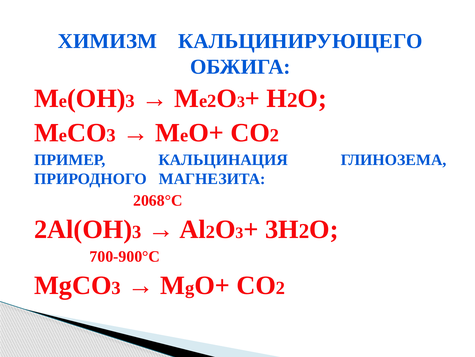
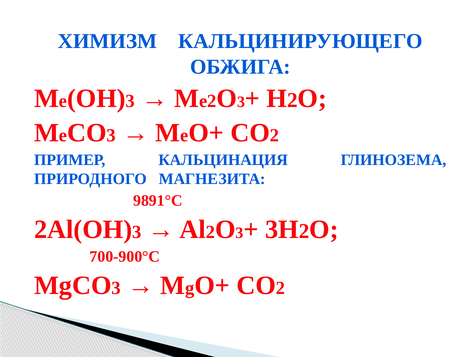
2068°С: 2068°С -> 9891°С
